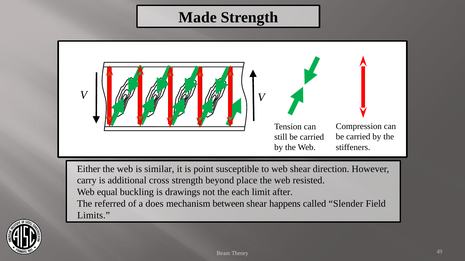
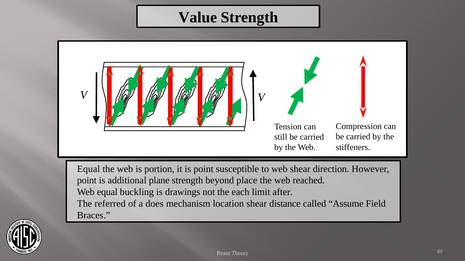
Made: Made -> Value
Either at (89, 169): Either -> Equal
similar: similar -> portion
carry at (87, 181): carry -> point
cross: cross -> plane
resisted: resisted -> reached
between: between -> location
happens: happens -> distance
Slender: Slender -> Assume
Limits: Limits -> Braces
